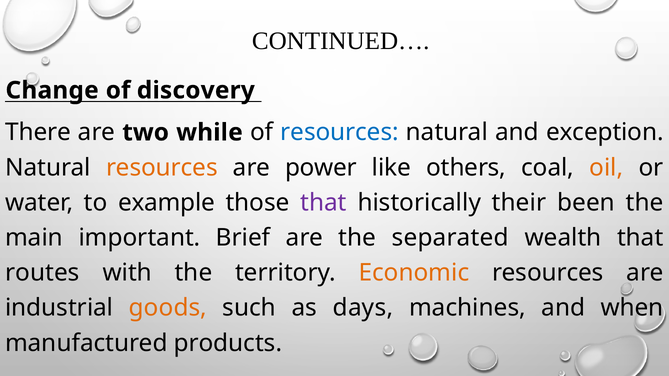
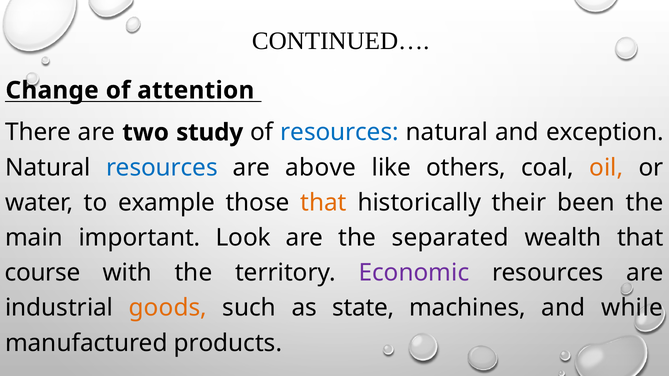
discovery: discovery -> attention
while: while -> study
resources at (162, 168) colour: orange -> blue
power: power -> above
that at (324, 203) colour: purple -> orange
Brief: Brief -> Look
routes: routes -> course
Economic colour: orange -> purple
days: days -> state
when: when -> while
